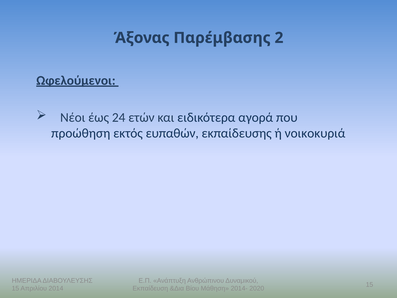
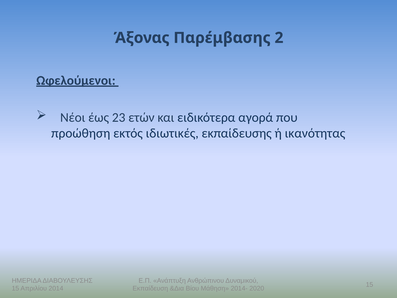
24: 24 -> 23
ευπαθών: ευπαθών -> ιδιωτικές
νοικοκυριά: νοικοκυριά -> ικανότητας
